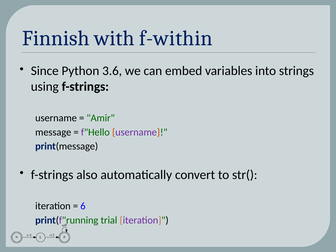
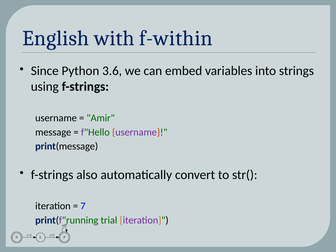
Finnish: Finnish -> English
6: 6 -> 7
